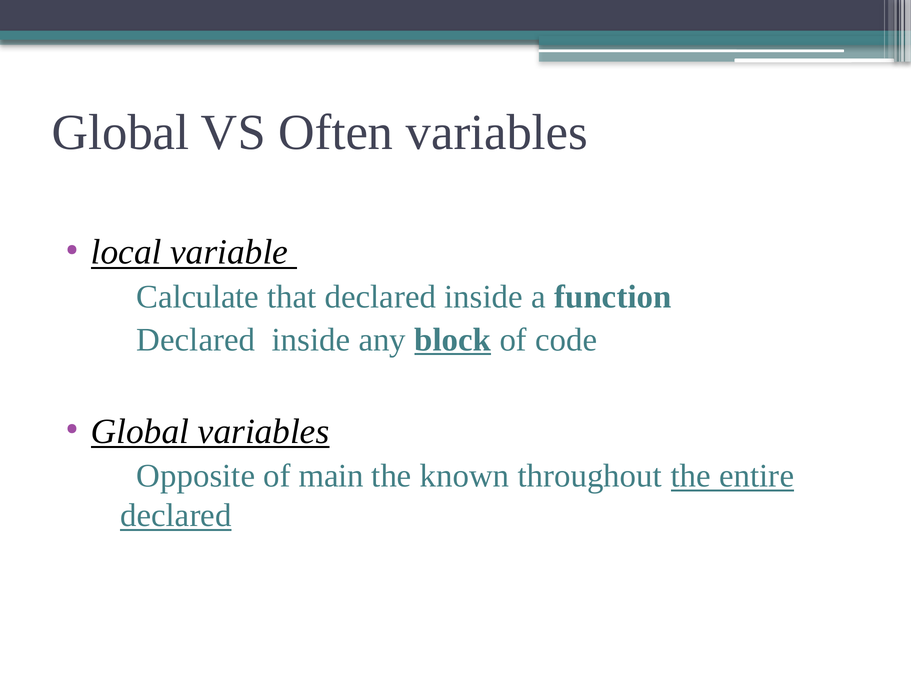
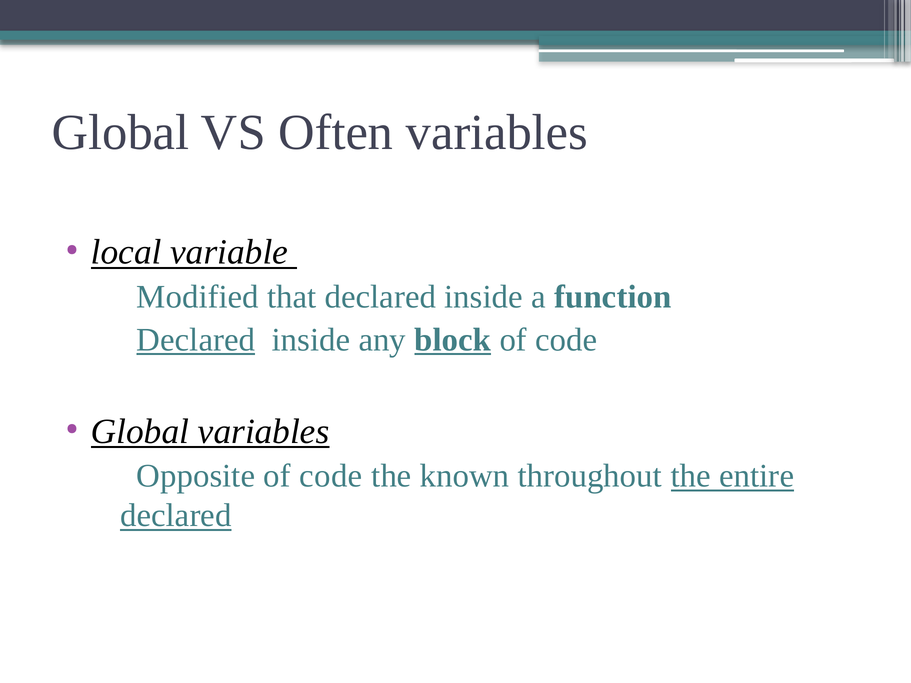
Calculate: Calculate -> Modified
Declared at (196, 340) underline: none -> present
Opposite of main: main -> code
